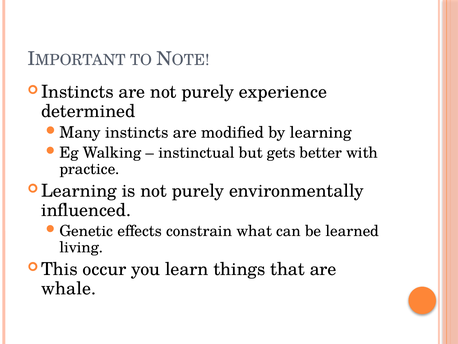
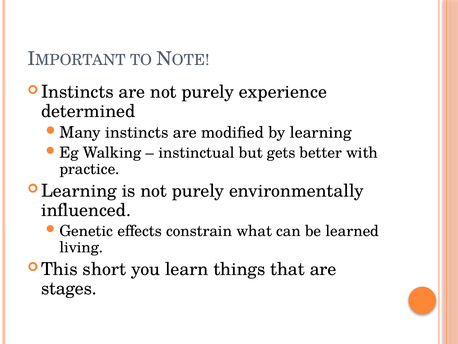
occur: occur -> short
whale: whale -> stages
